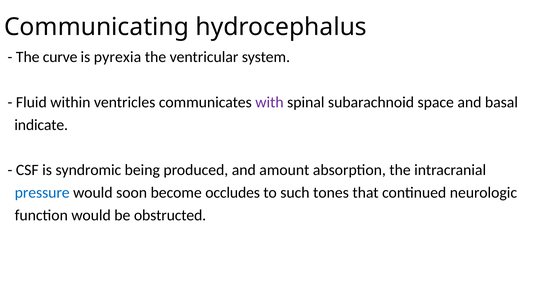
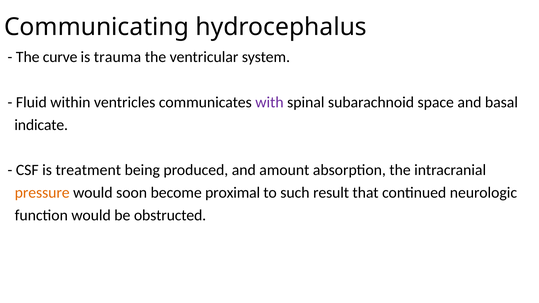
pyrexia: pyrexia -> trauma
syndromic: syndromic -> treatment
pressure colour: blue -> orange
occludes: occludes -> proximal
tones: tones -> result
